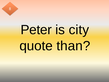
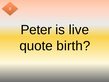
city: city -> live
than: than -> birth
